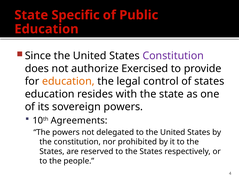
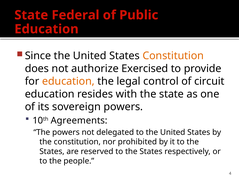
Specific: Specific -> Federal
Constitution at (173, 56) colour: purple -> orange
of states: states -> circuit
